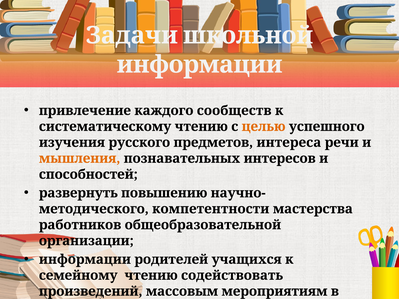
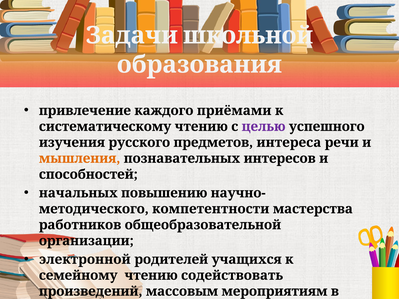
информации at (200, 65): информации -> образования
сообществ: сообществ -> приёмами
целью colour: orange -> purple
развернуть: развернуть -> начальных
информации at (85, 260): информации -> электронной
